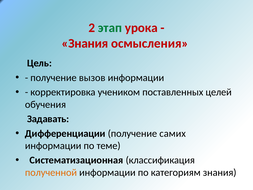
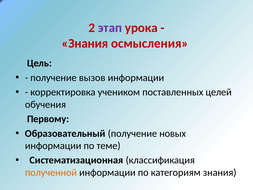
этап colour: green -> purple
Задавать: Задавать -> Первому
Дифференциации: Дифференциации -> Образовательный
самих: самих -> новых
